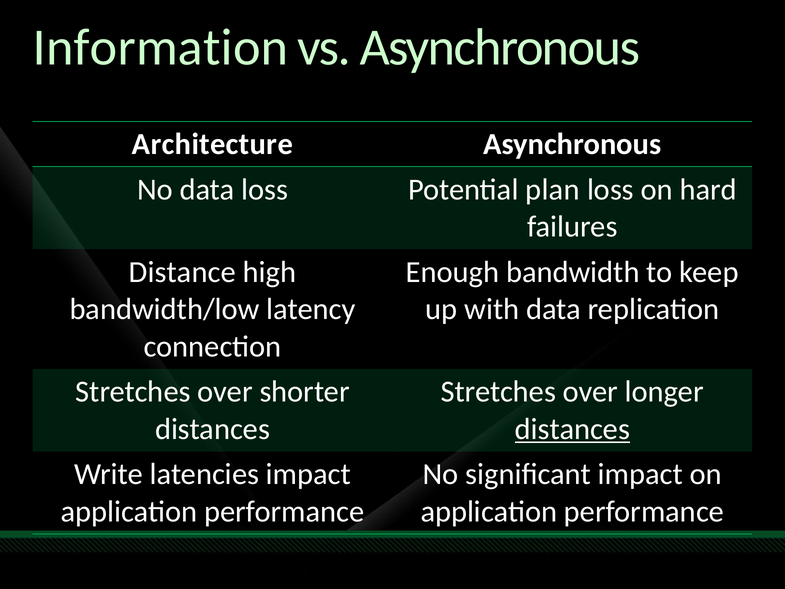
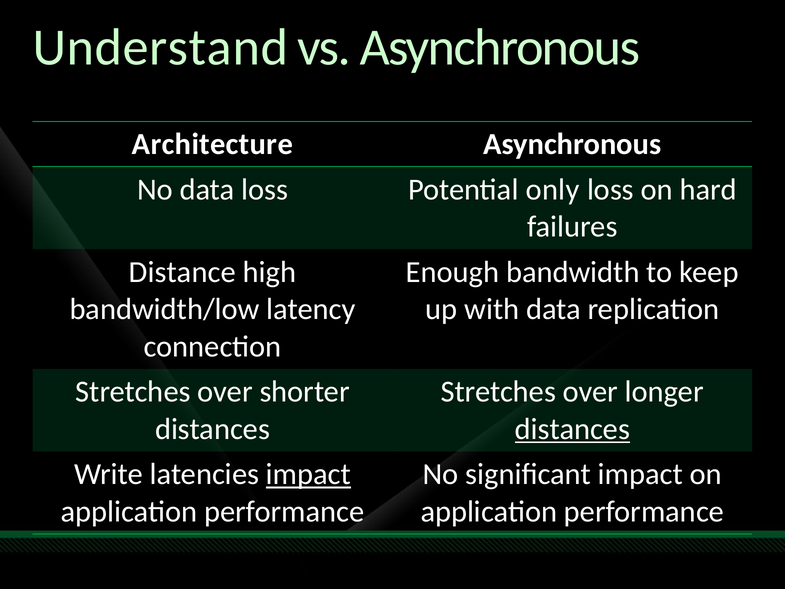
Information: Information -> Understand
plan: plan -> only
impact at (308, 474) underline: none -> present
